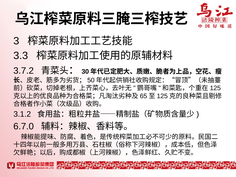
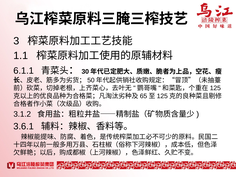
3.3: 3.3 -> 1.1
3.7.2: 3.7.2 -> 6.1.1
6.7.0: 6.7.0 -> 3.6.1
